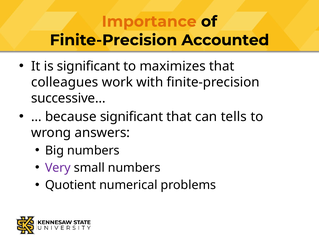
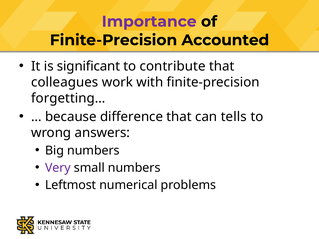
Importance colour: orange -> purple
maximizes: maximizes -> contribute
successive…: successive… -> forgetting…
because significant: significant -> difference
Quotient: Quotient -> Leftmost
